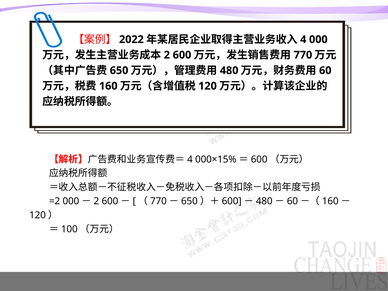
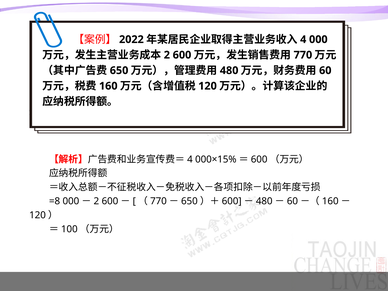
=2: =2 -> =8
